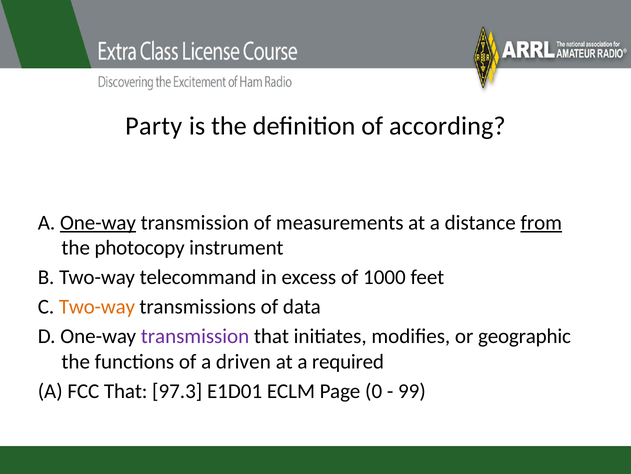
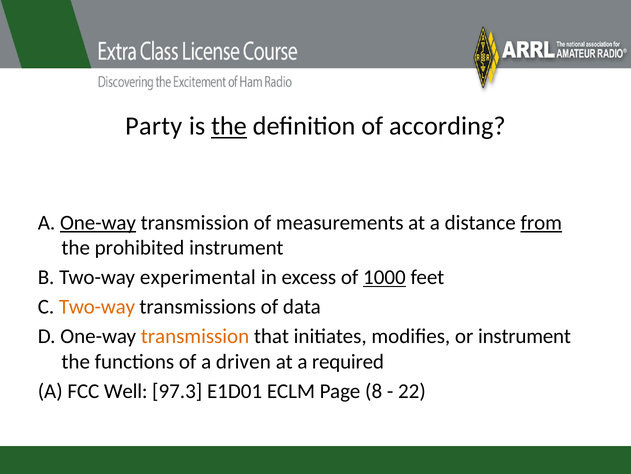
the at (229, 126) underline: none -> present
photocopy: photocopy -> prohibited
telecommand: telecommand -> experimental
1000 underline: none -> present
transmission at (195, 336) colour: purple -> orange
or geographic: geographic -> instrument
FCC That: That -> Well
0: 0 -> 8
99: 99 -> 22
